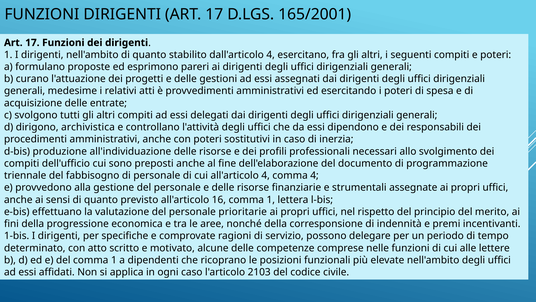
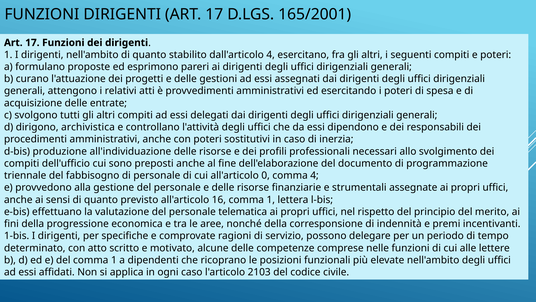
medesime: medesime -> attengono
all'articolo 4: 4 -> 0
prioritarie: prioritarie -> telematica
